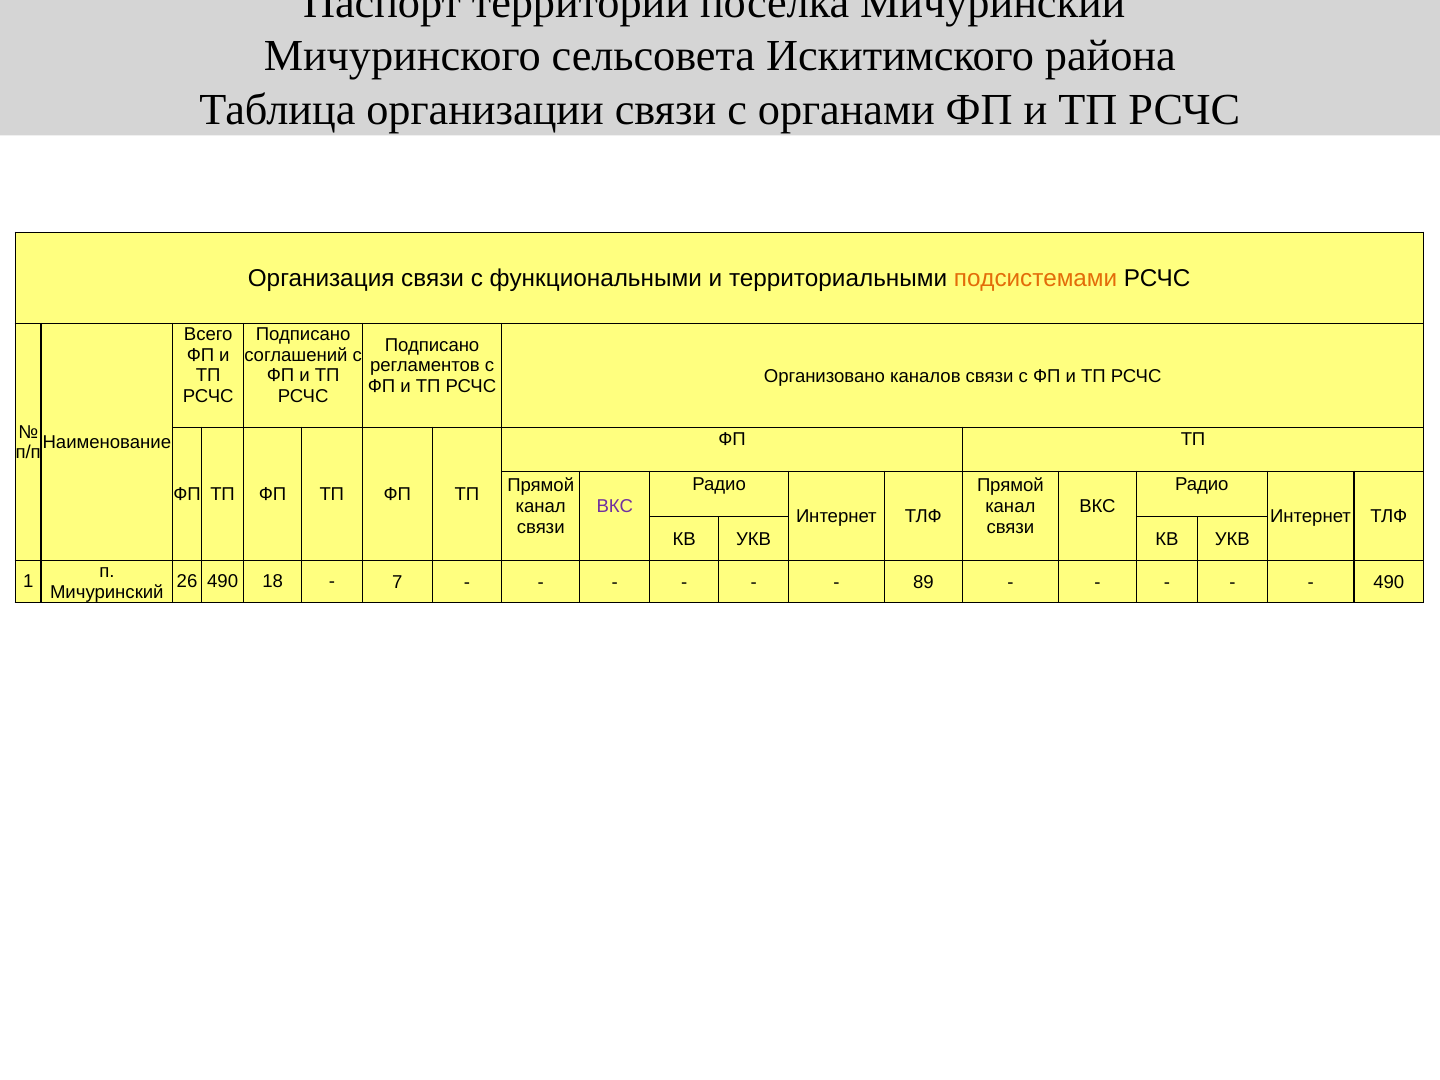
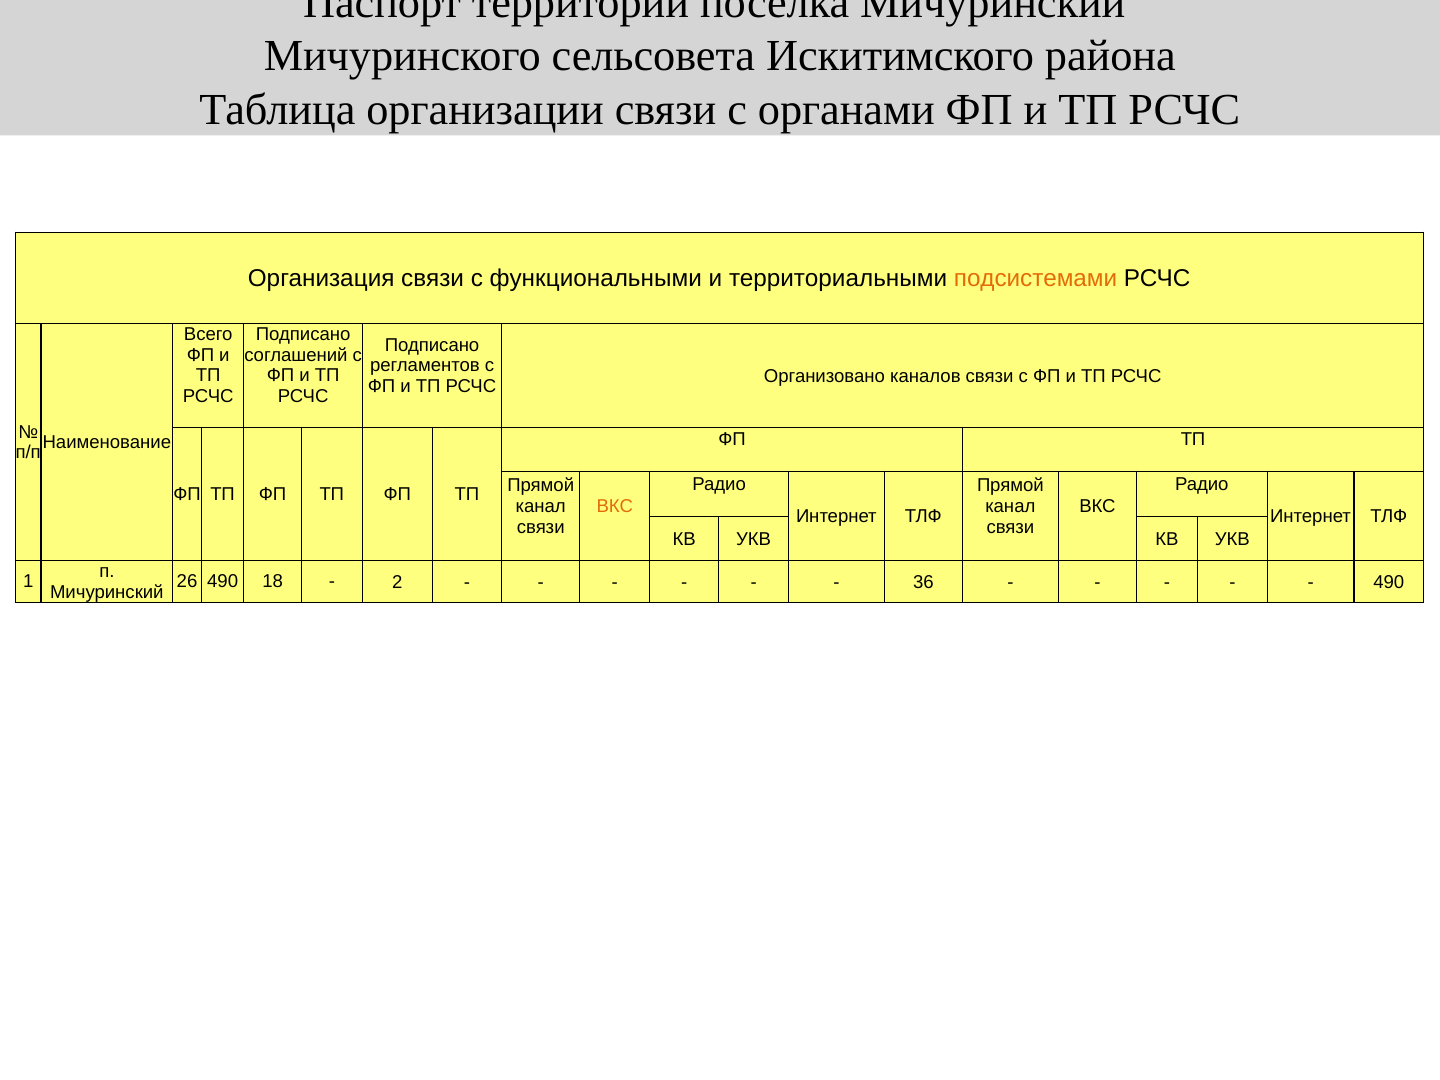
ВКС at (615, 506) colour: purple -> orange
7: 7 -> 2
89: 89 -> 36
